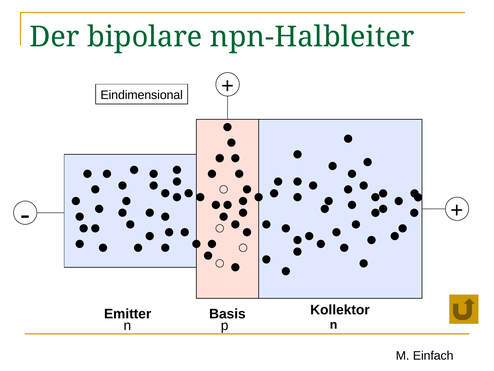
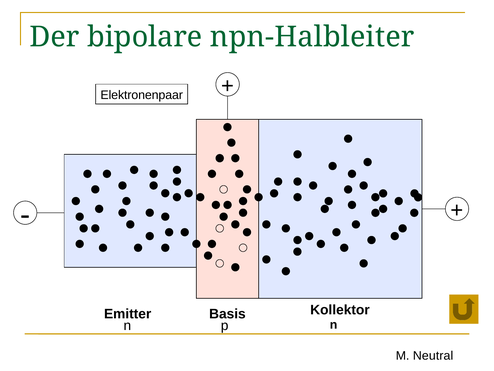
Eindimensional: Eindimensional -> Elektronenpaar
Einfach: Einfach -> Neutral
